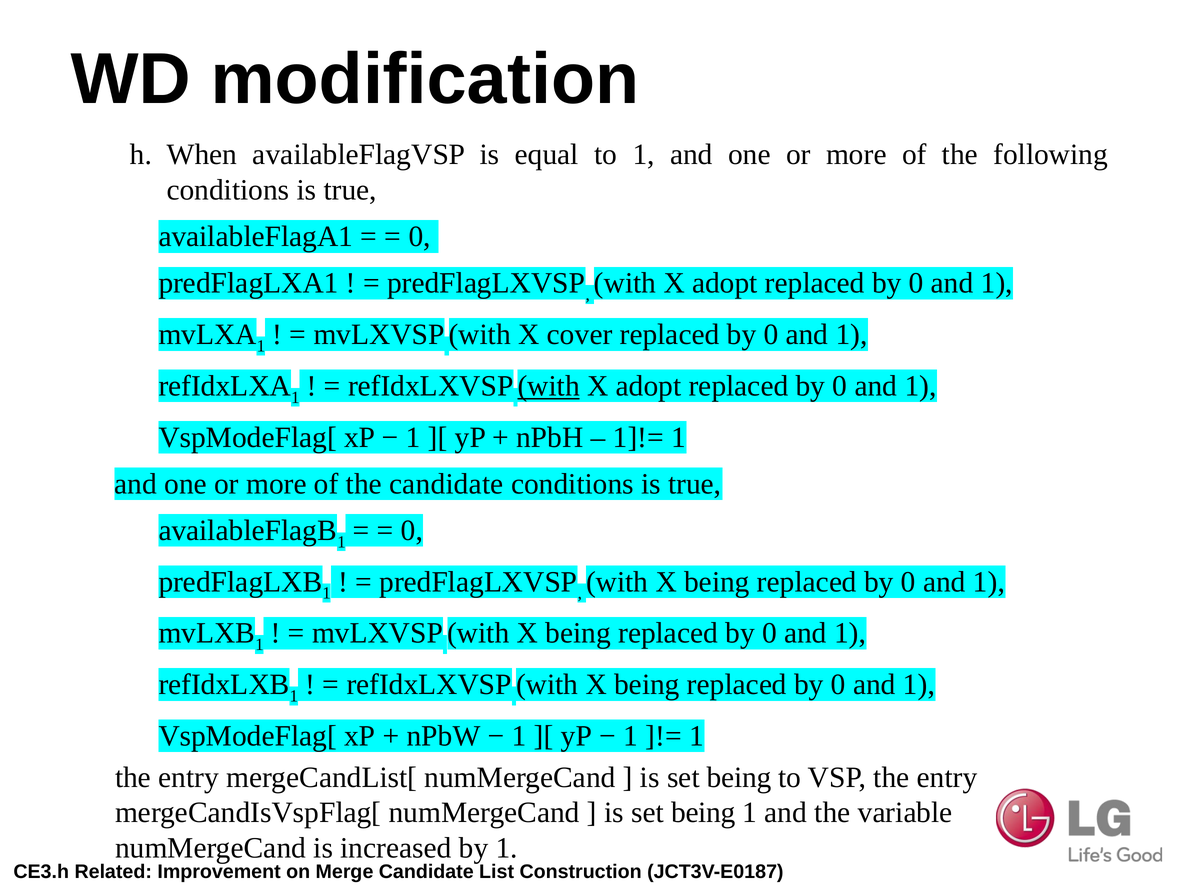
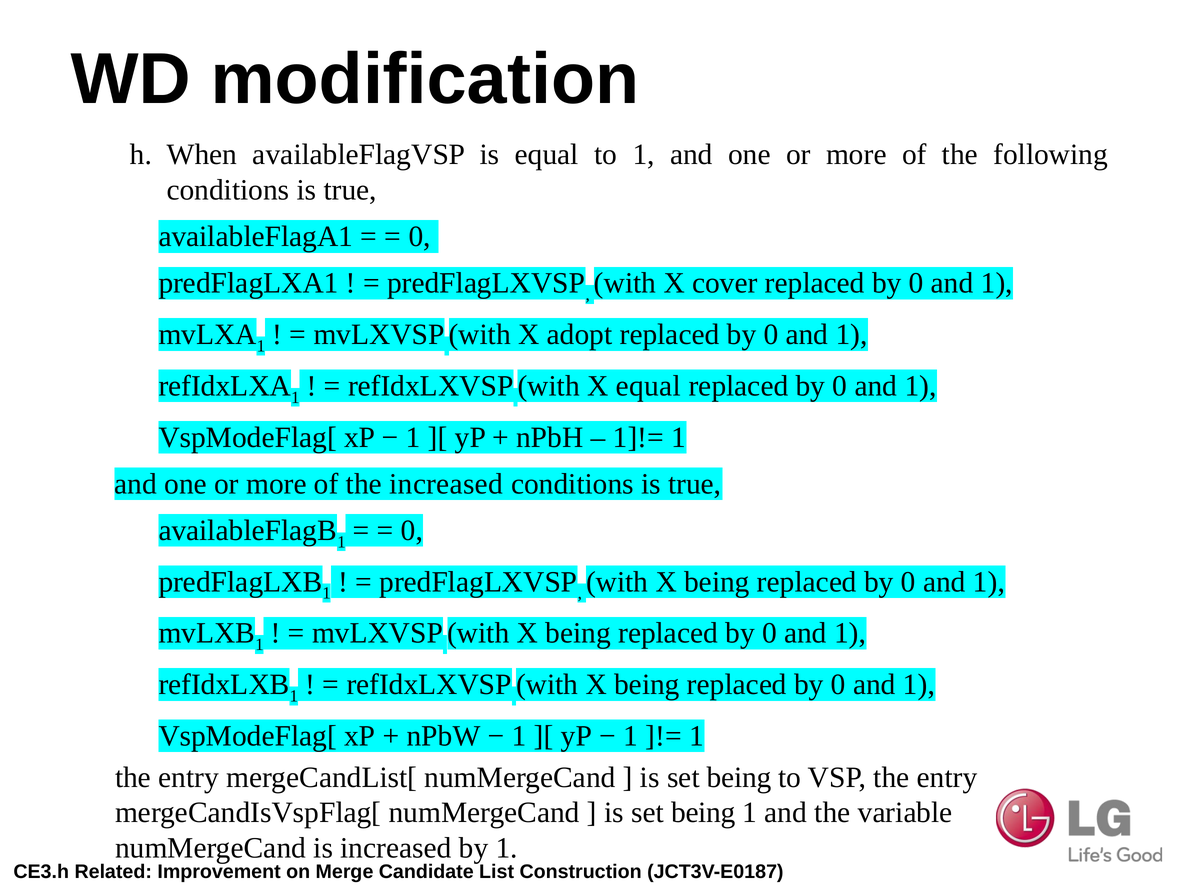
adopt at (725, 283): adopt -> cover
cover: cover -> adopt
with at (549, 386) underline: present -> none
adopt at (648, 386): adopt -> equal
the candidate: candidate -> increased
